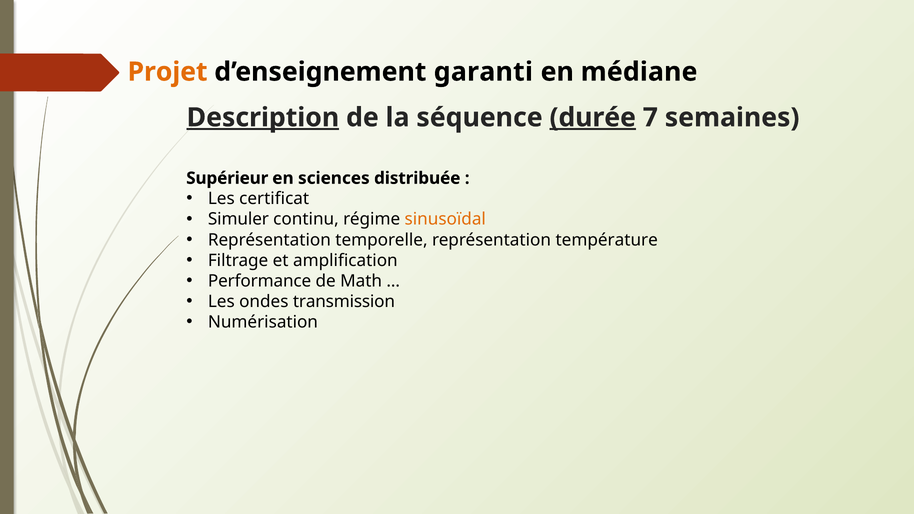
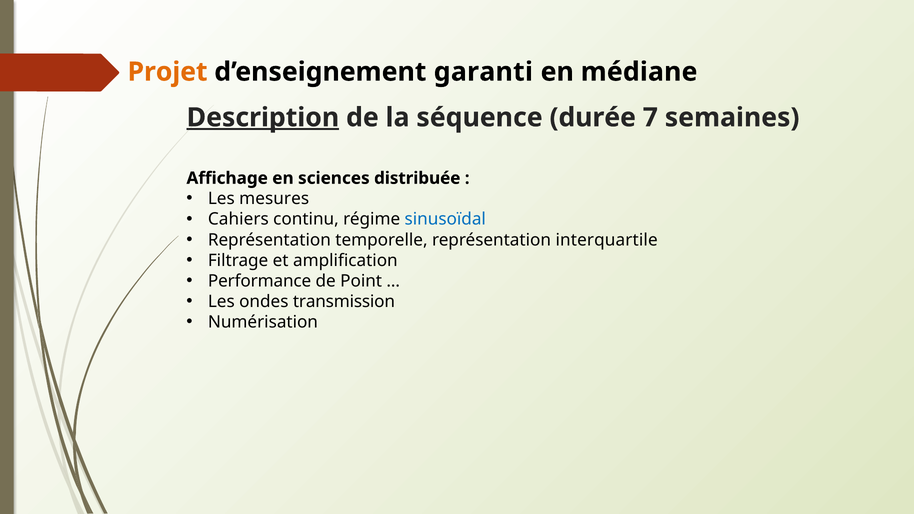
durée underline: present -> none
Supérieur: Supérieur -> Affichage
certificat: certificat -> mesures
Simuler: Simuler -> Cahiers
sinusoïdal colour: orange -> blue
température: température -> interquartile
Math: Math -> Point
